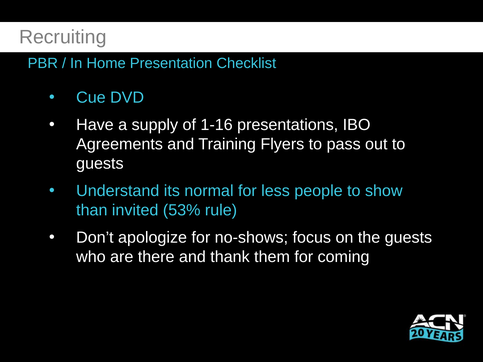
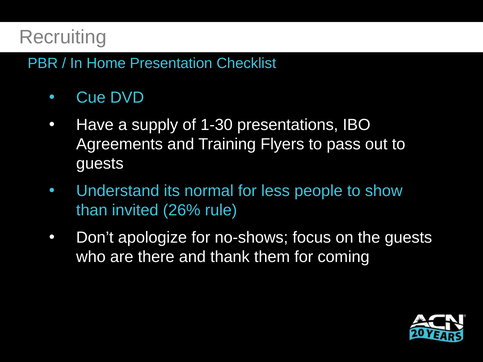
1-16: 1-16 -> 1-30
53%: 53% -> 26%
